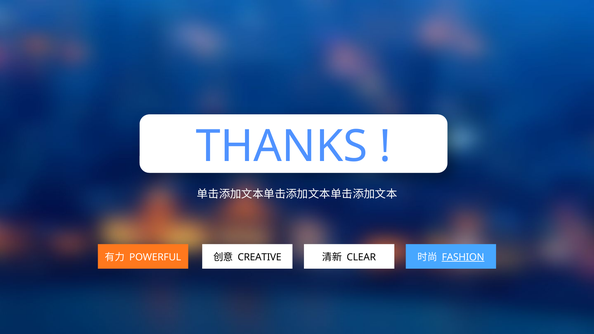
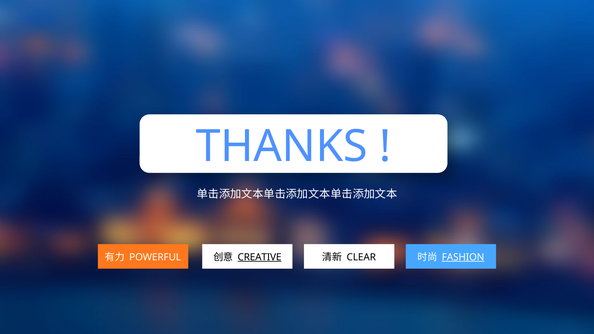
CREATIVE underline: none -> present
